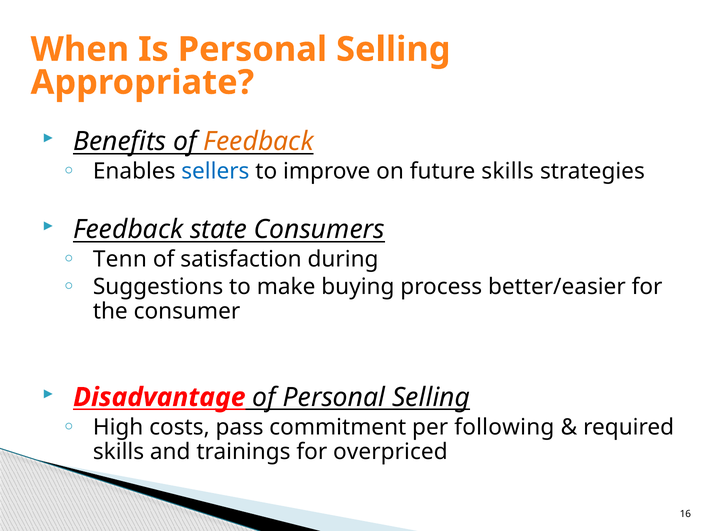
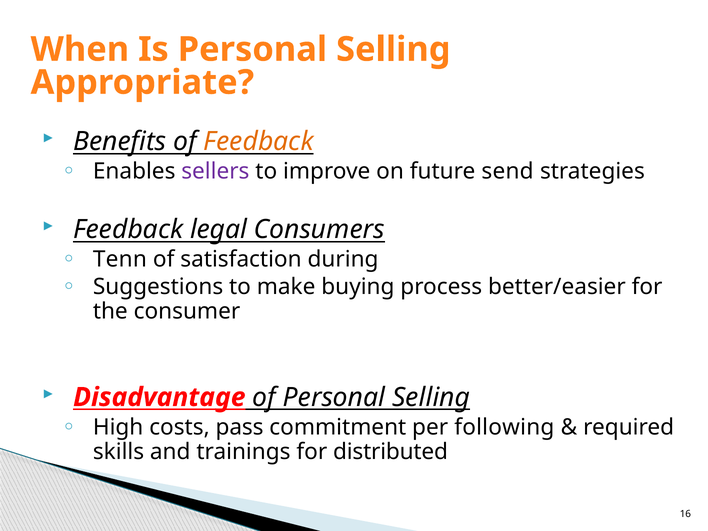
sellers colour: blue -> purple
future skills: skills -> send
state: state -> legal
overpriced: overpriced -> distributed
